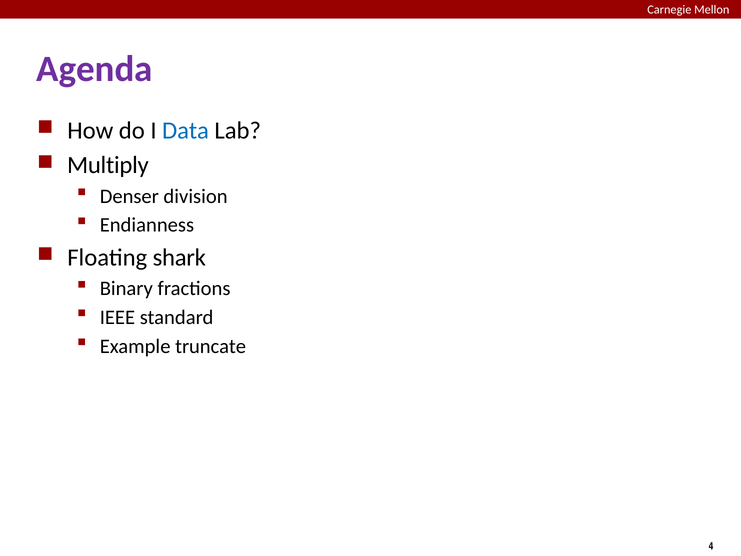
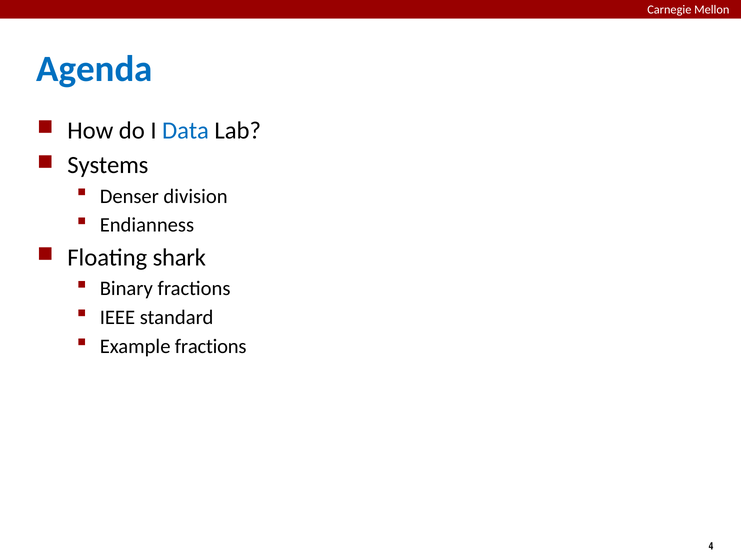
Agenda colour: purple -> blue
Multiply: Multiply -> Systems
Example truncate: truncate -> fractions
